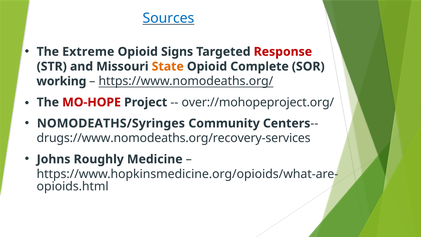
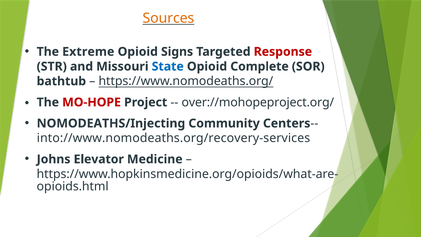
Sources colour: blue -> orange
State colour: orange -> blue
working: working -> bathtub
NOMODEATHS/Syringes: NOMODEATHS/Syringes -> NOMODEATHS/Injecting
drugs://www.nomodeaths.org/recovery-services: drugs://www.nomodeaths.org/recovery-services -> into://www.nomodeaths.org/recovery-services
Roughly: Roughly -> Elevator
